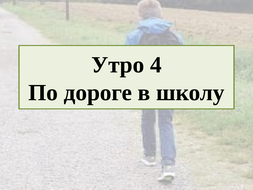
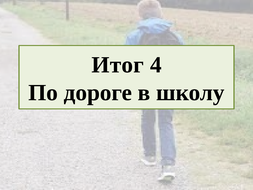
Утро: Утро -> Итог
